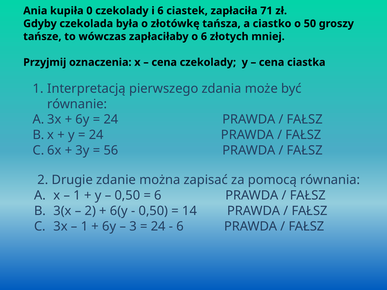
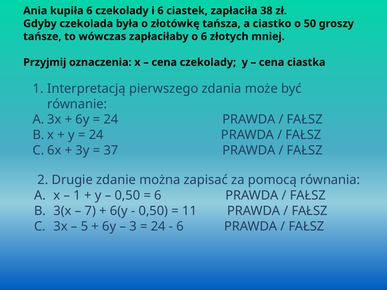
kupiła 0: 0 -> 6
71: 71 -> 38
56: 56 -> 37
2 at (90, 211): 2 -> 7
14: 14 -> 11
1 at (84, 226): 1 -> 5
